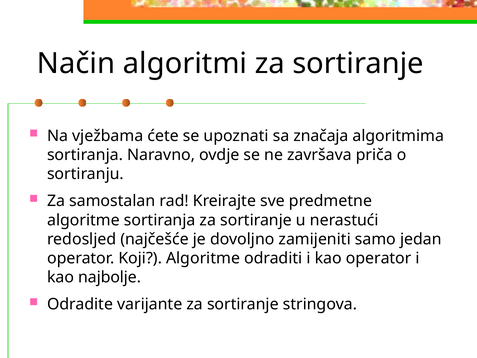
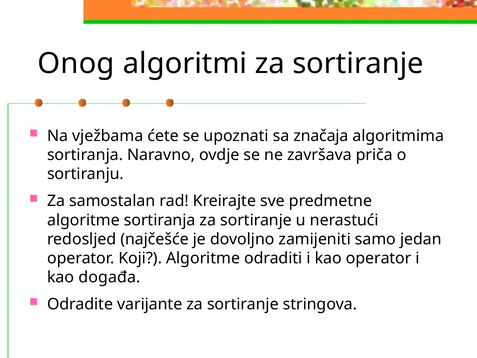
Način: Način -> Onog
najbolje: najbolje -> događa
